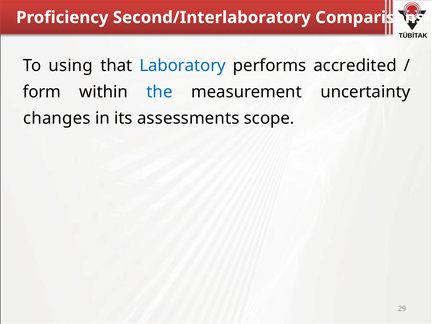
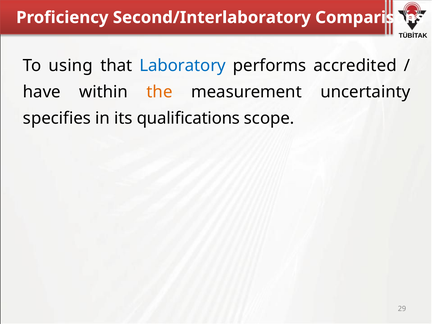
form: form -> have
the colour: blue -> orange
changes: changes -> specifies
assessments: assessments -> qualifications
